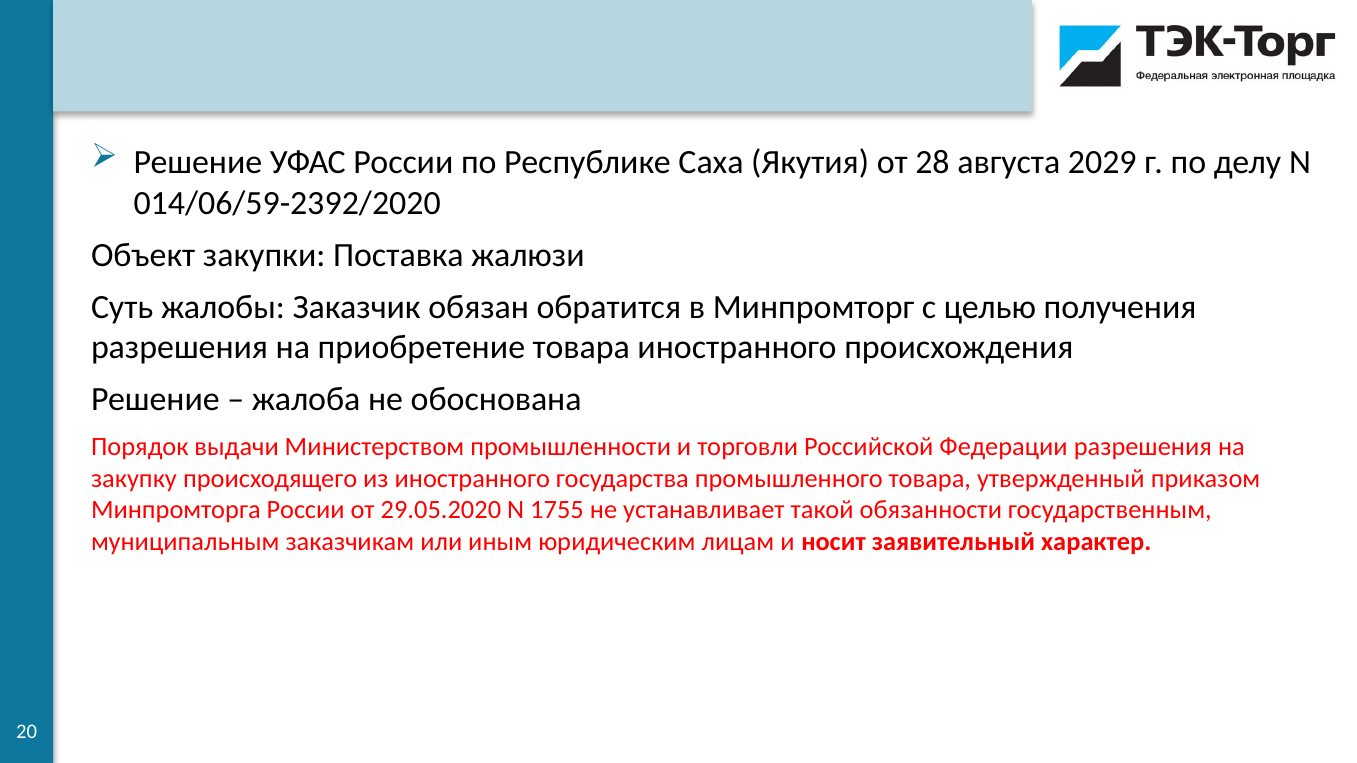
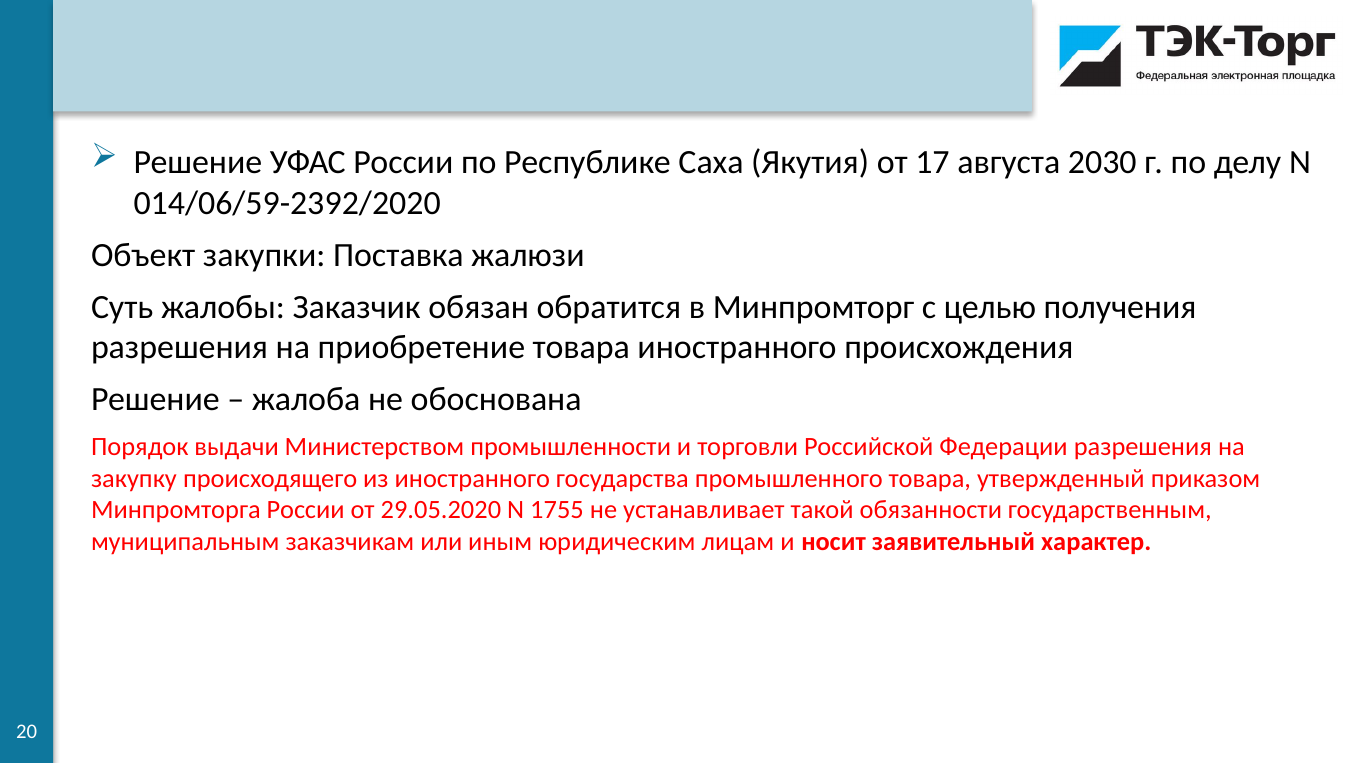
28: 28 -> 17
2029: 2029 -> 2030
